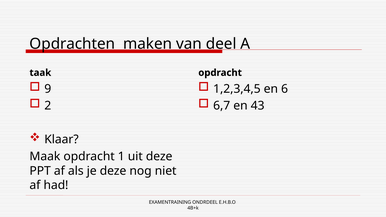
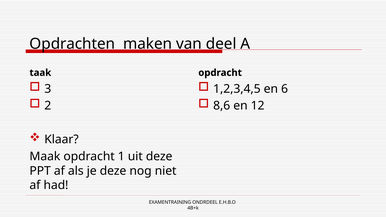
9: 9 -> 3
6,7: 6,7 -> 8,6
43: 43 -> 12
